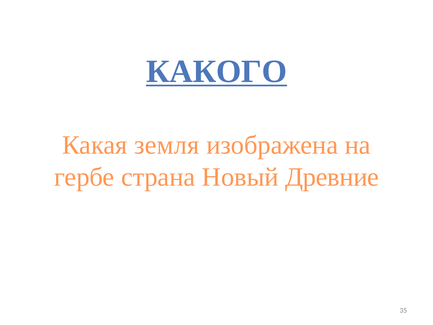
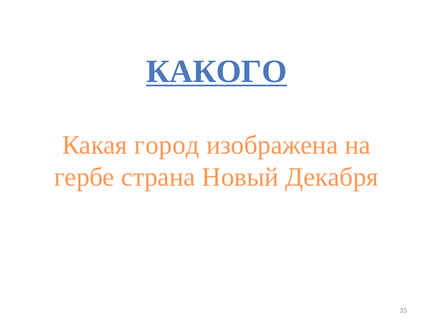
земля: земля -> город
Древние: Древние -> Декабря
